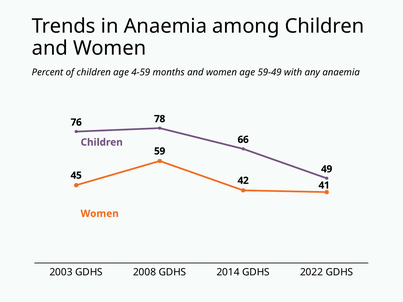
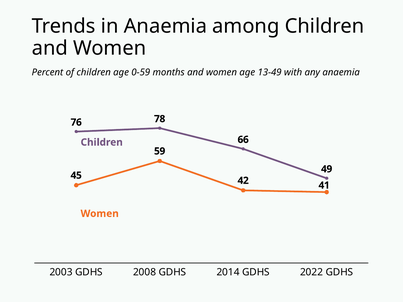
4-59: 4-59 -> 0-59
59-49: 59-49 -> 13-49
